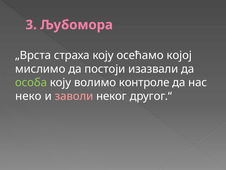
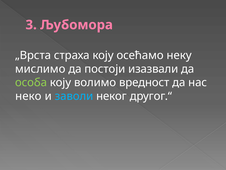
којој: којој -> неку
контроле: контроле -> вредност
заволи colour: pink -> light blue
